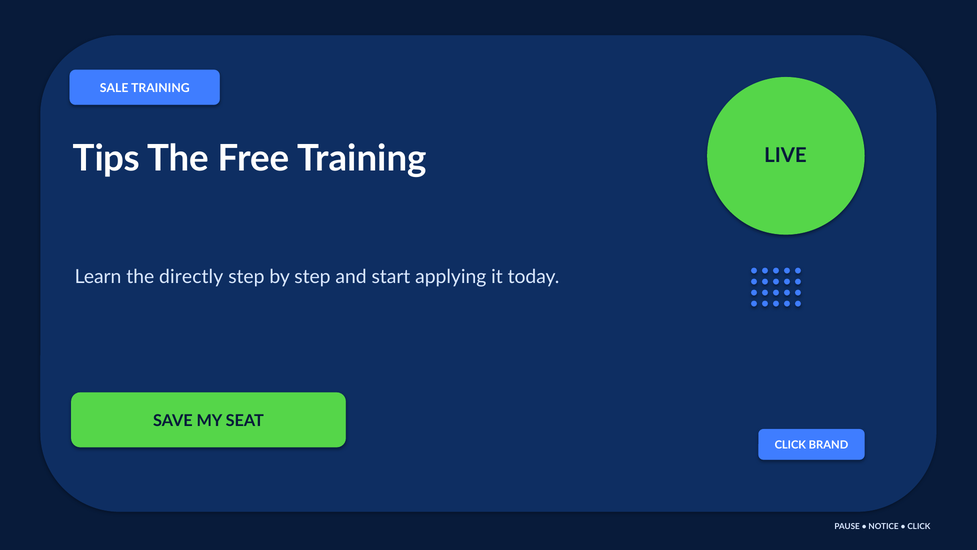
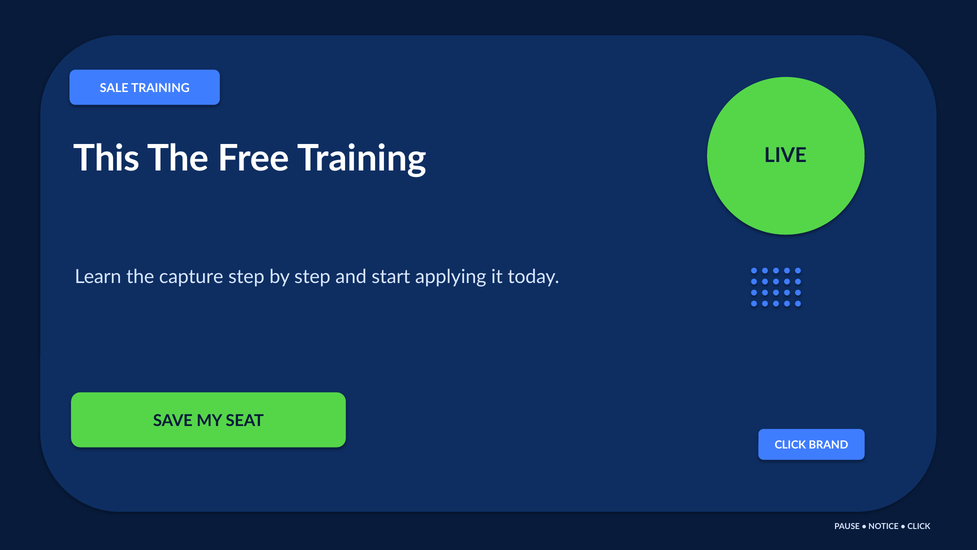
Tips: Tips -> This
directly: directly -> capture
